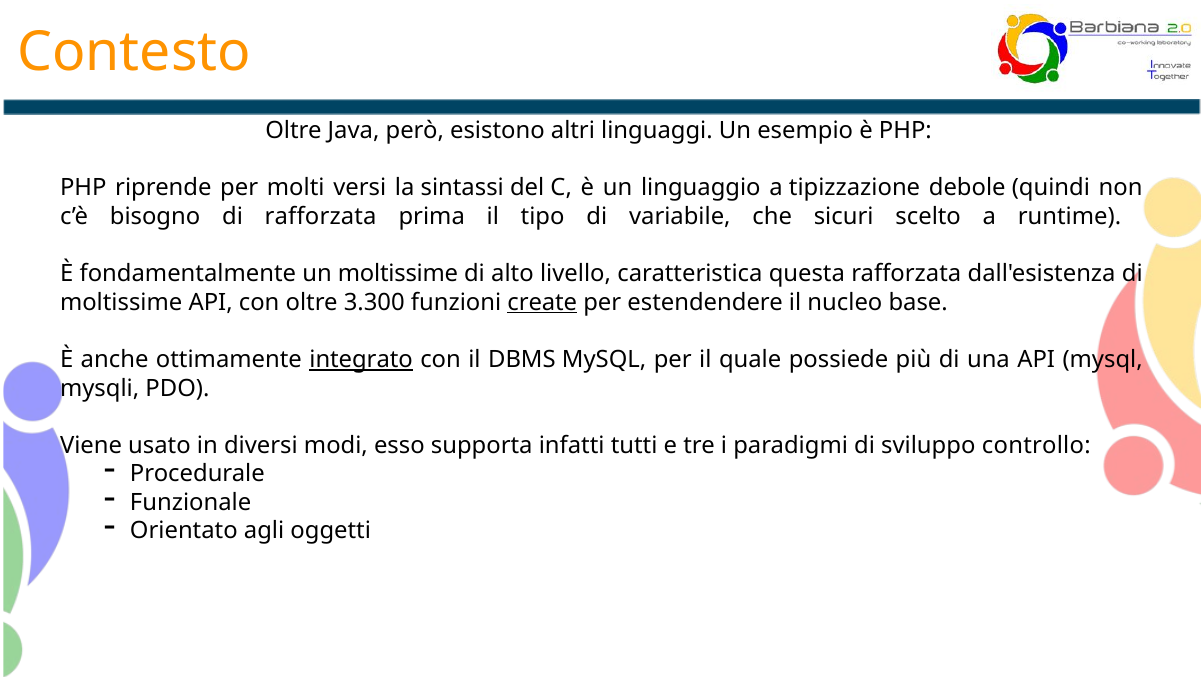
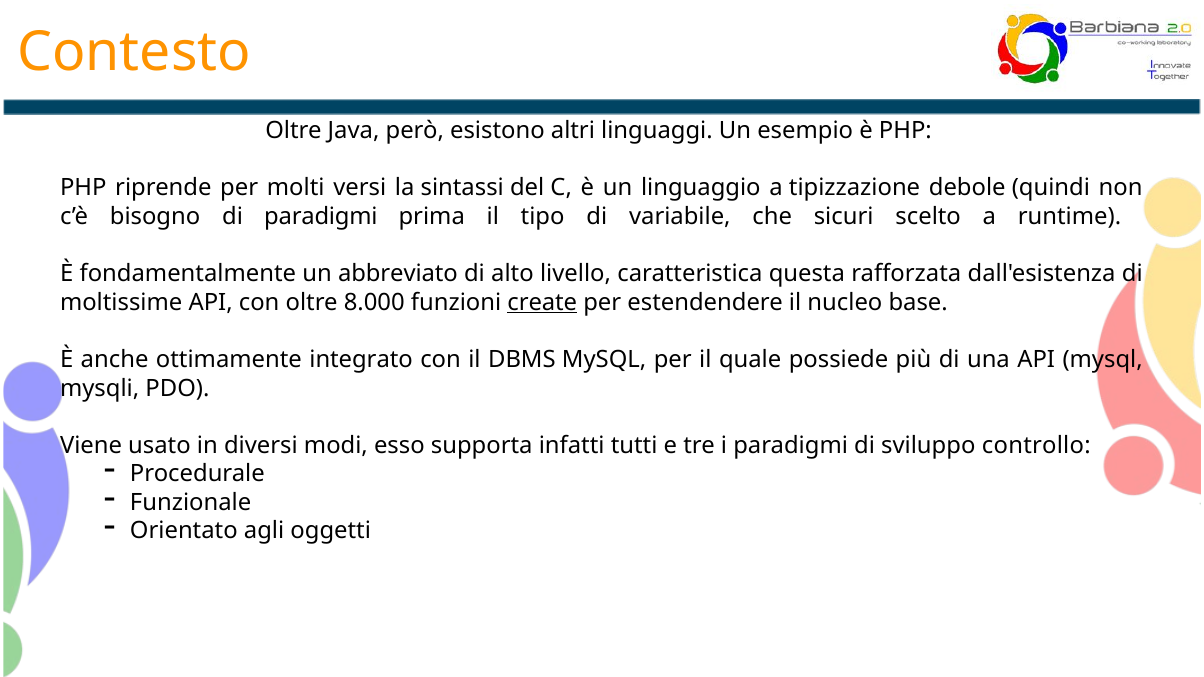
di rafforzata: rafforzata -> paradigmi
un moltissime: moltissime -> abbreviato
3.300: 3.300 -> 8.000
integrato underline: present -> none
